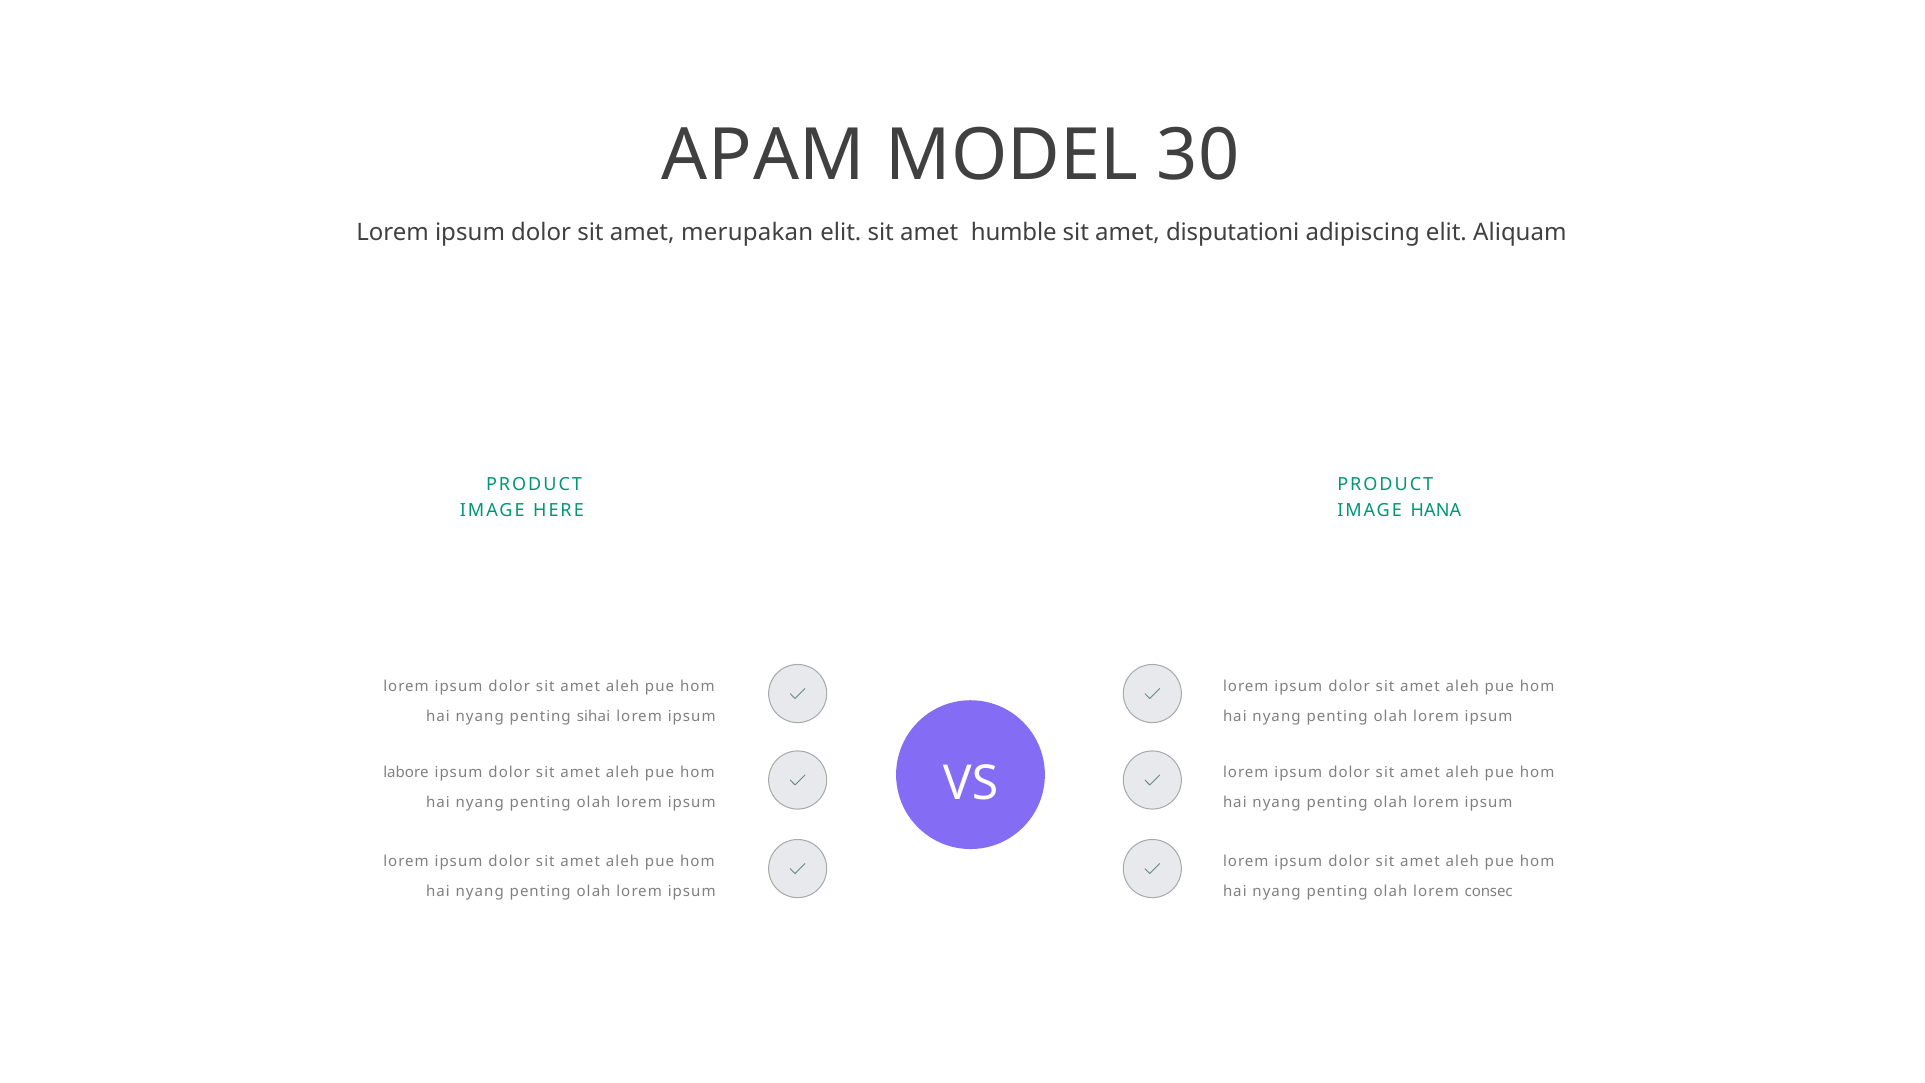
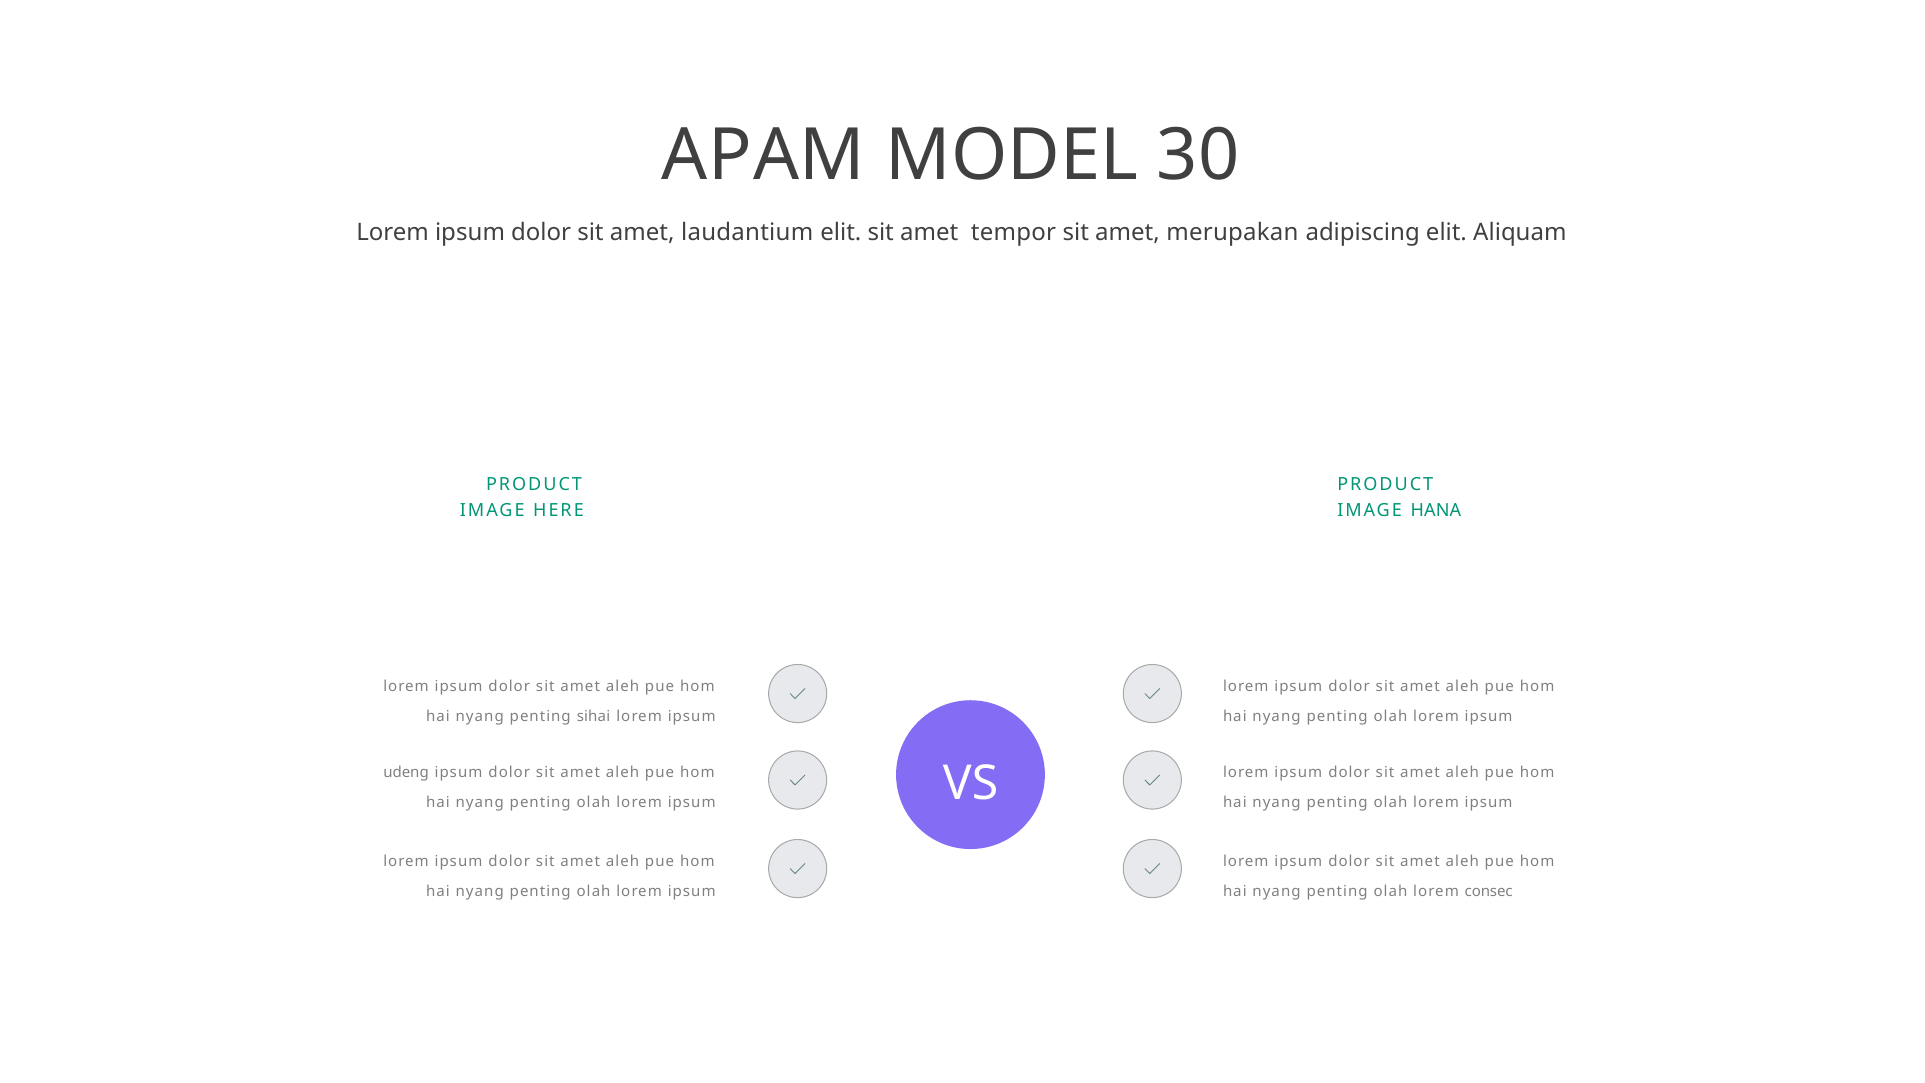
merupakan: merupakan -> laudantium
humble: humble -> tempor
disputationi: disputationi -> merupakan
labore: labore -> udeng
